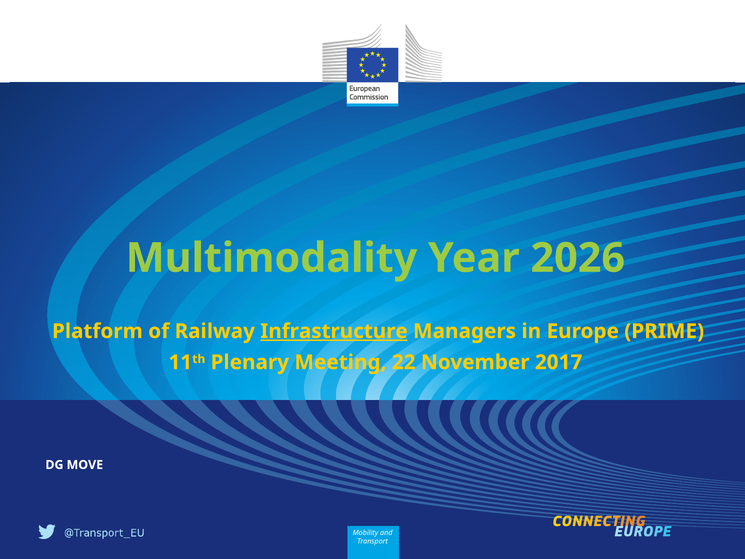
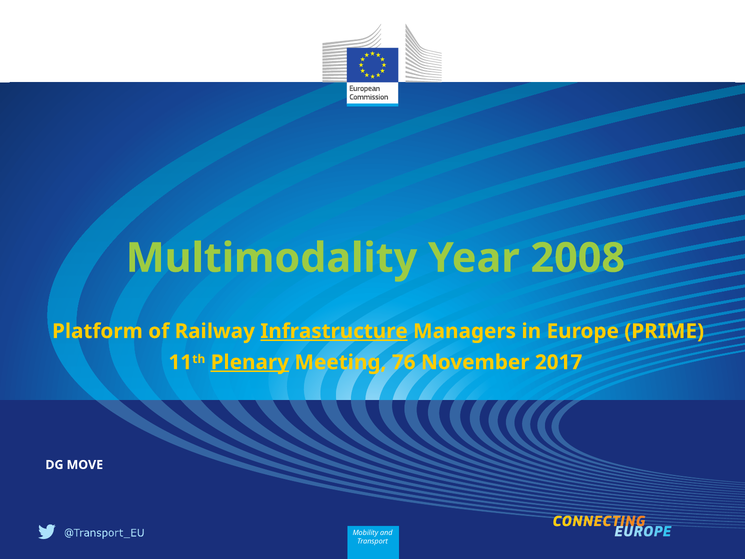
2026: 2026 -> 2008
Plenary underline: none -> present
22: 22 -> 76
